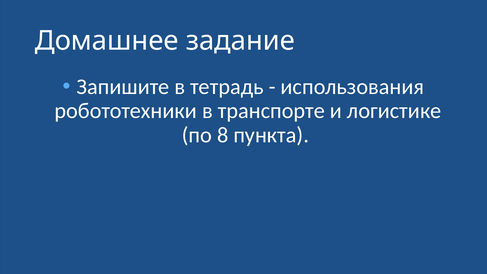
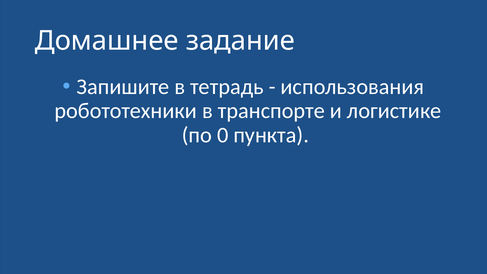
8: 8 -> 0
